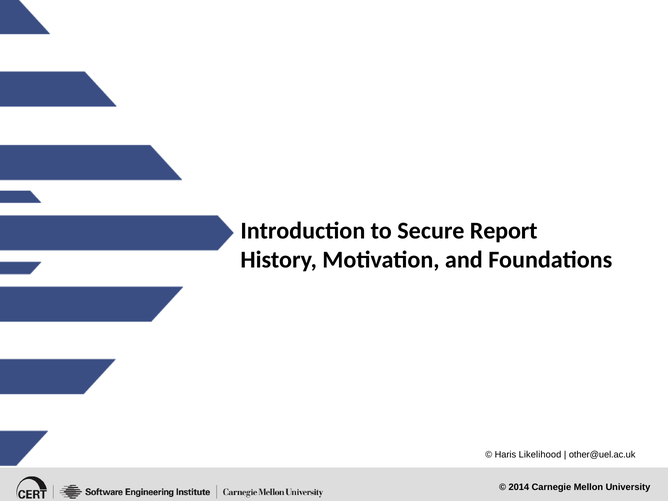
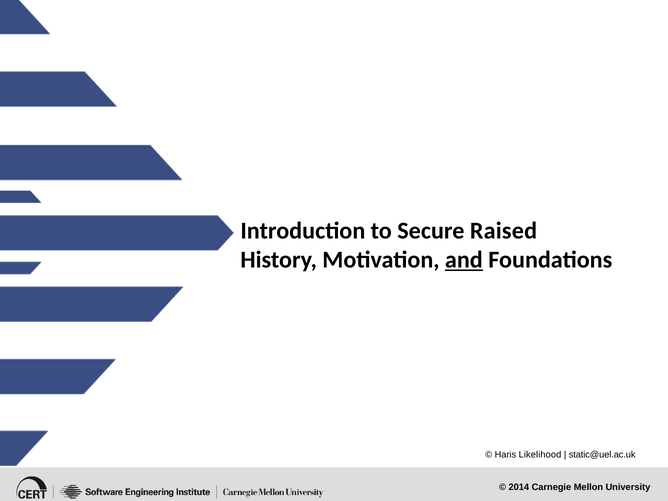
Report: Report -> Raised
and underline: none -> present
other@uel.ac.uk: other@uel.ac.uk -> static@uel.ac.uk
